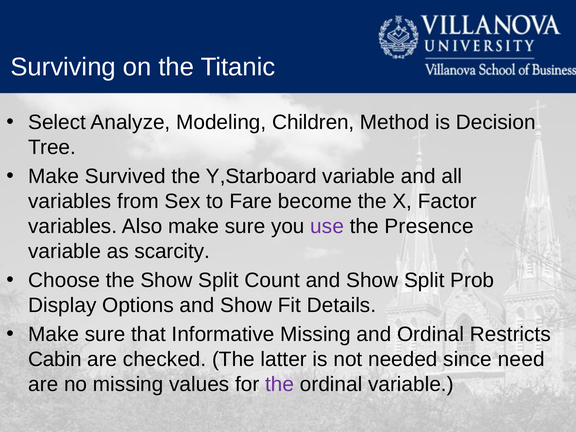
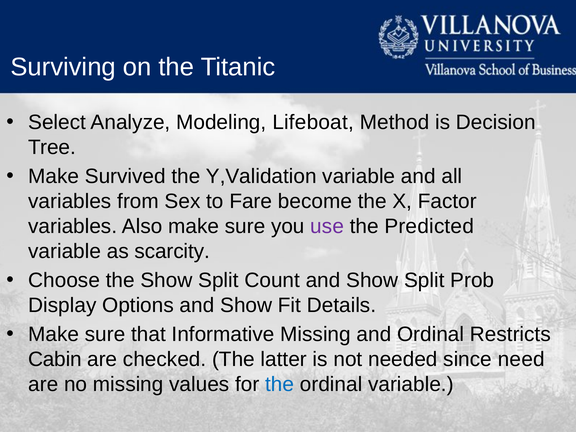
Children: Children -> Lifeboat
Y,Starboard: Y,Starboard -> Y,Validation
Presence: Presence -> Predicted
the at (280, 384) colour: purple -> blue
